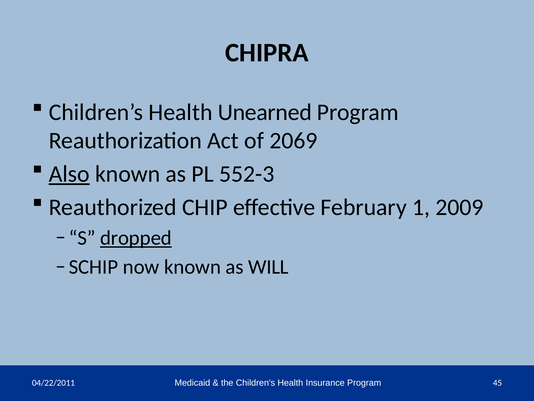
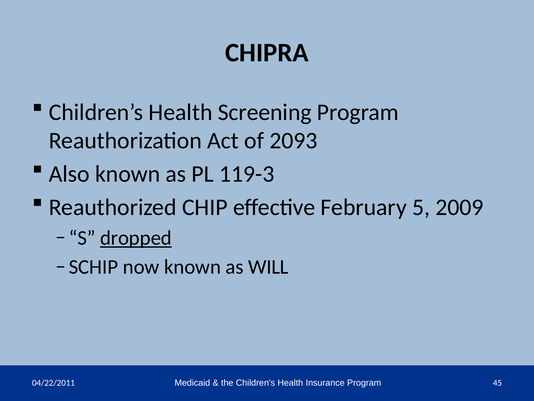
Unearned: Unearned -> Screening
2069: 2069 -> 2093
Also underline: present -> none
552-3: 552-3 -> 119-3
1: 1 -> 5
